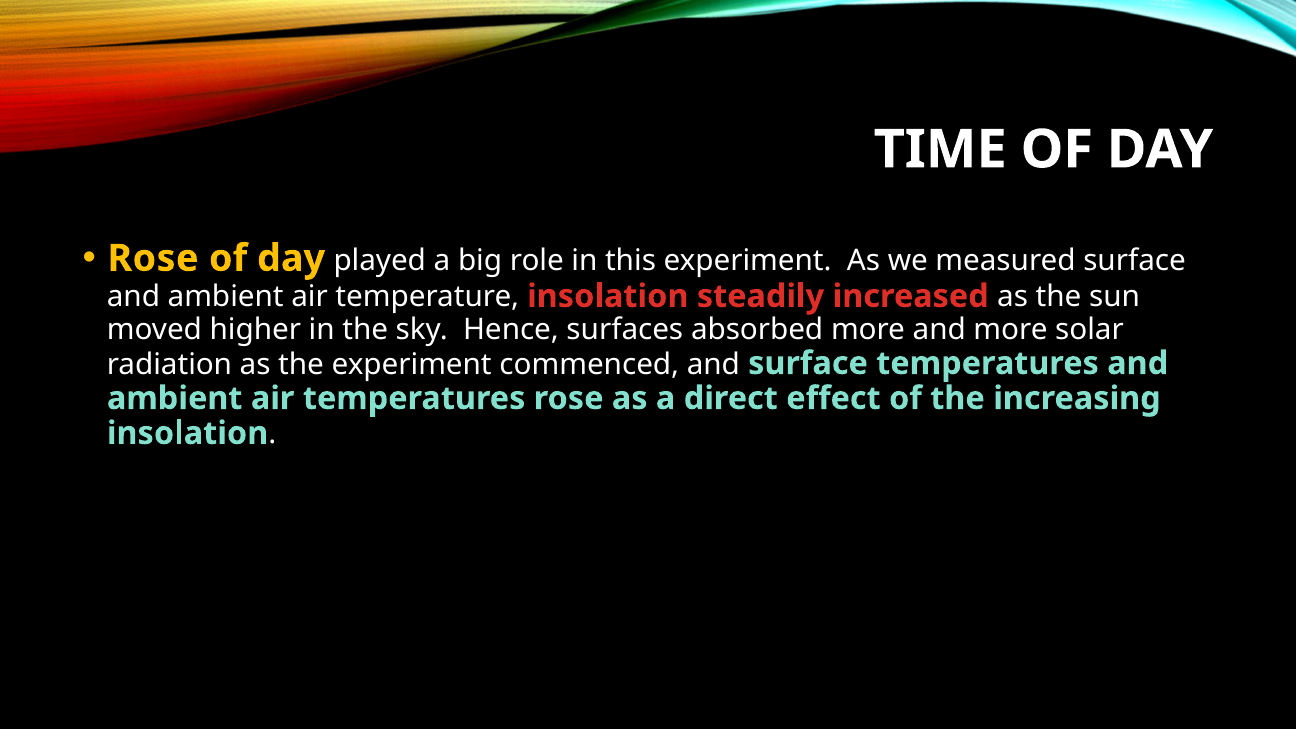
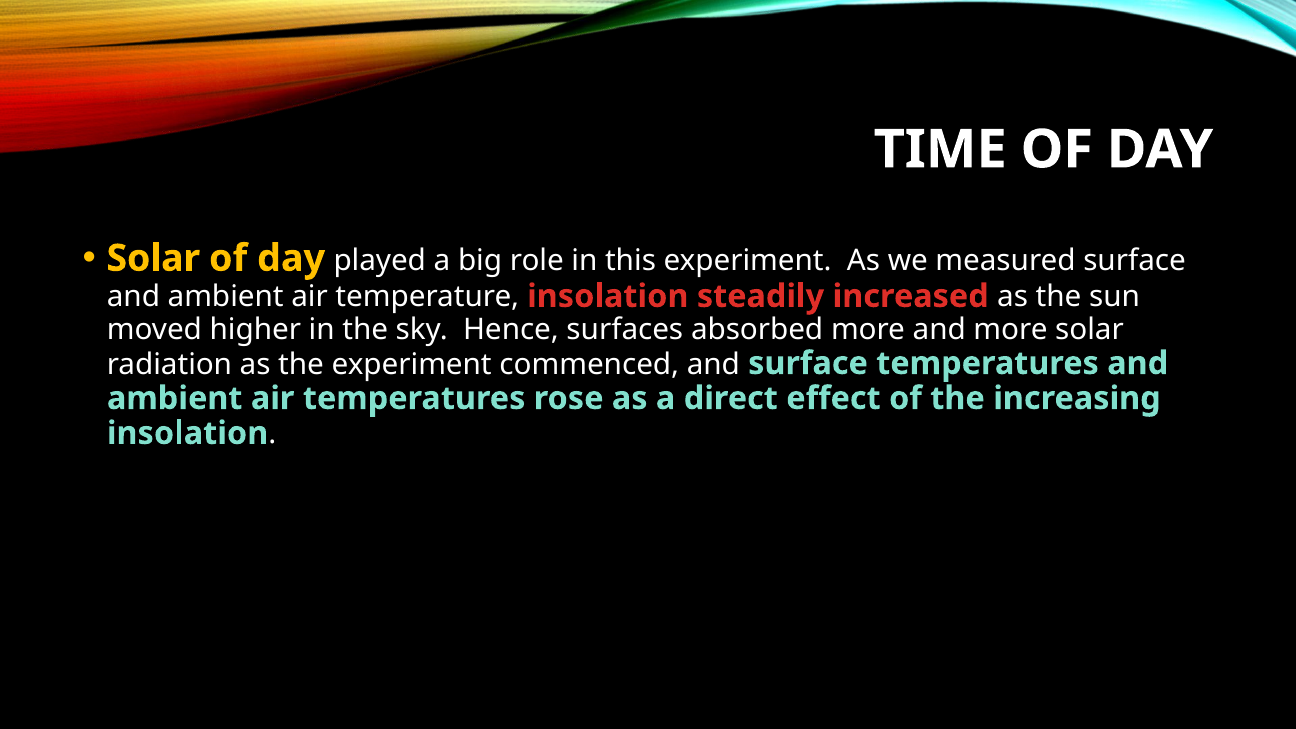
Rose at (153, 258): Rose -> Solar
